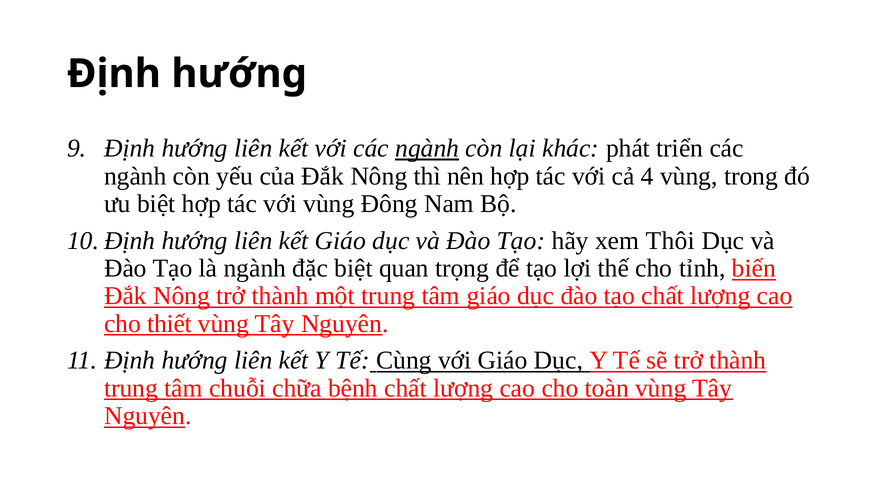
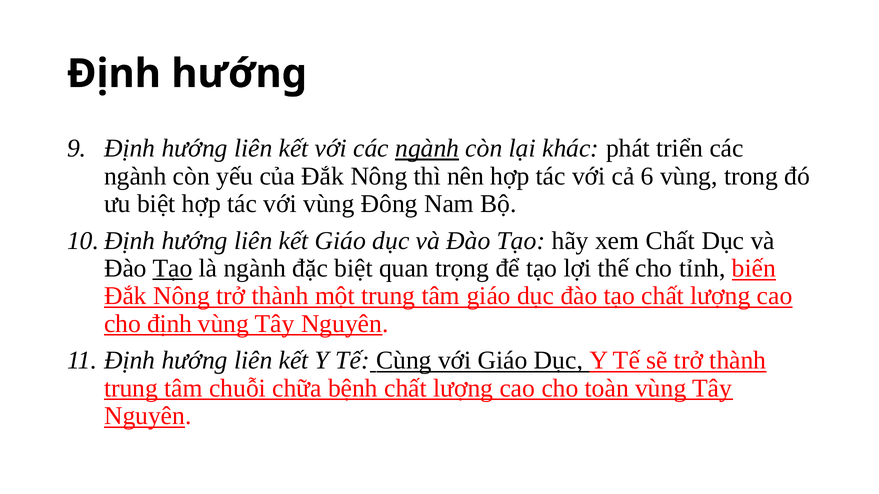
4: 4 -> 6
xem Thôi: Thôi -> Chất
Tạo at (173, 269) underline: none -> present
cho thiết: thiết -> định
